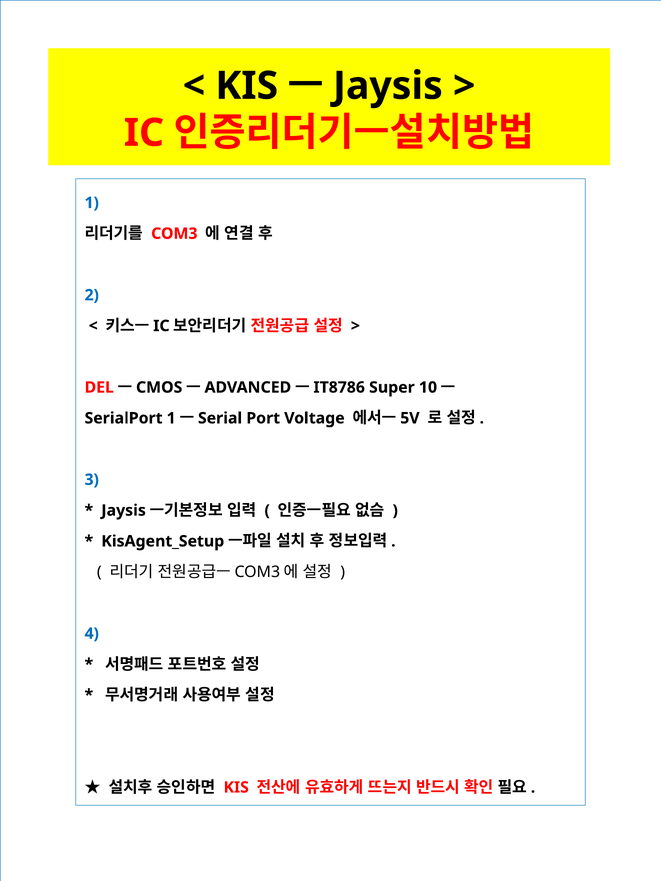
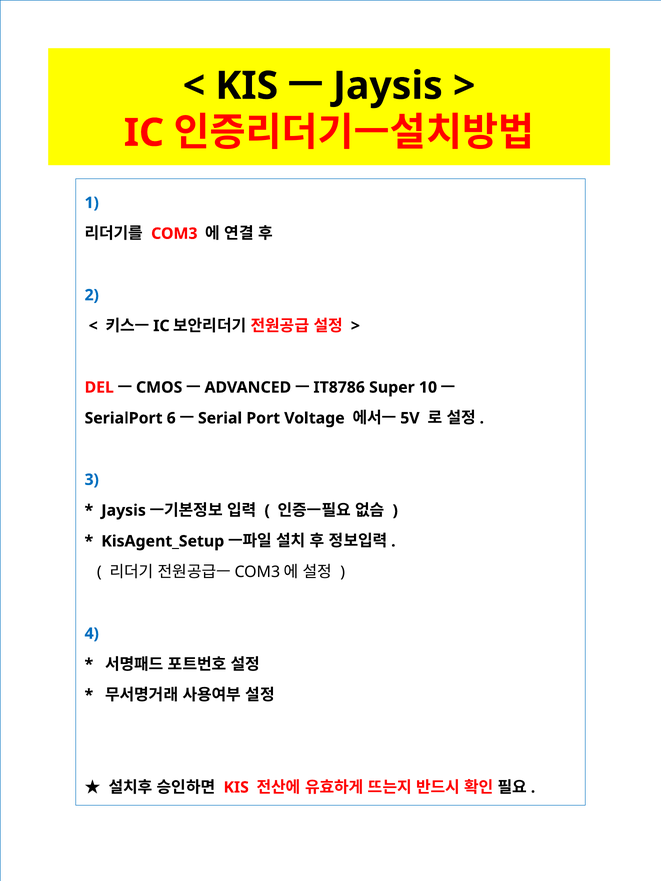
SerialPort 1: 1 -> 6
